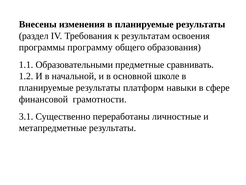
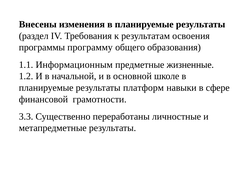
Образовательными: Образовательными -> Информационным
сравнивать: сравнивать -> жизненные
3.1: 3.1 -> 3.3
